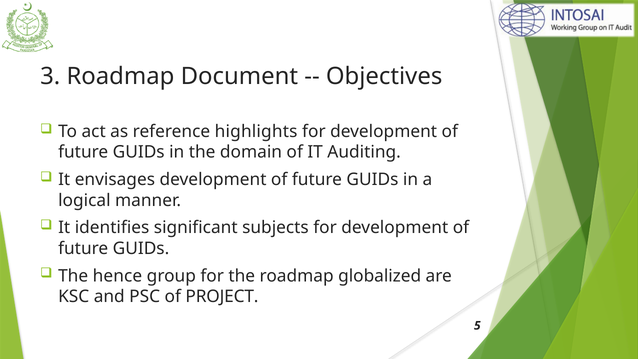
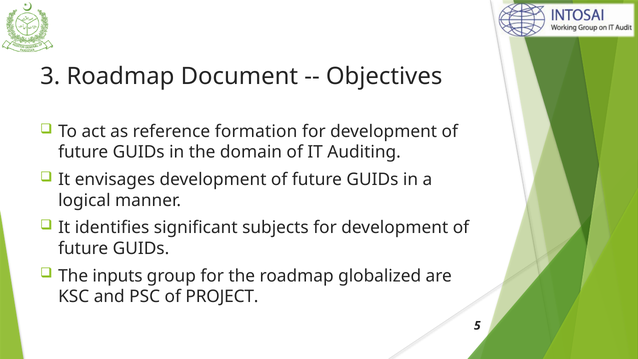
highlights: highlights -> formation
hence: hence -> inputs
